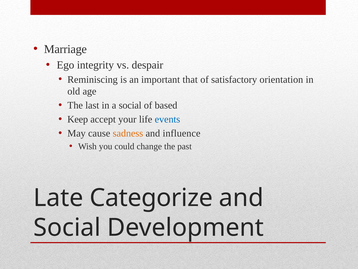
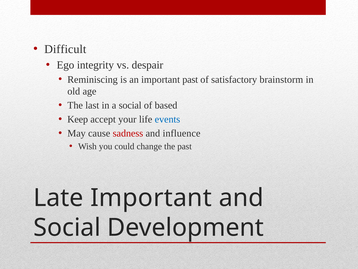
Marriage: Marriage -> Difficult
important that: that -> past
orientation: orientation -> brainstorm
sadness colour: orange -> red
Late Categorize: Categorize -> Important
